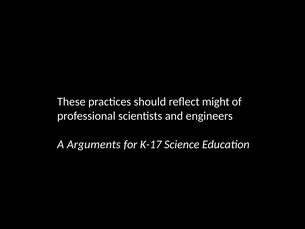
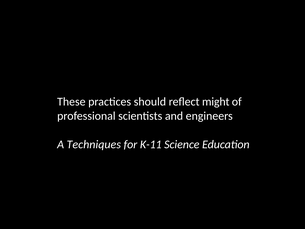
Arguments: Arguments -> Techniques
K-17: K-17 -> K-11
